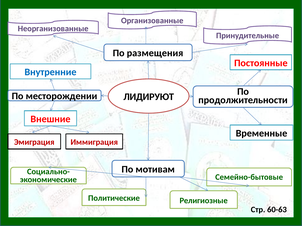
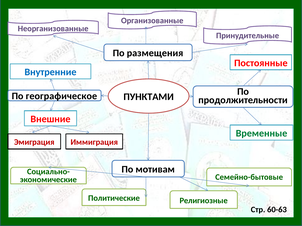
месторождении: месторождении -> географическое
ЛИДИРУЮТ: ЛИДИРУЮТ -> ПУНКТАМИ
Временные colour: black -> green
